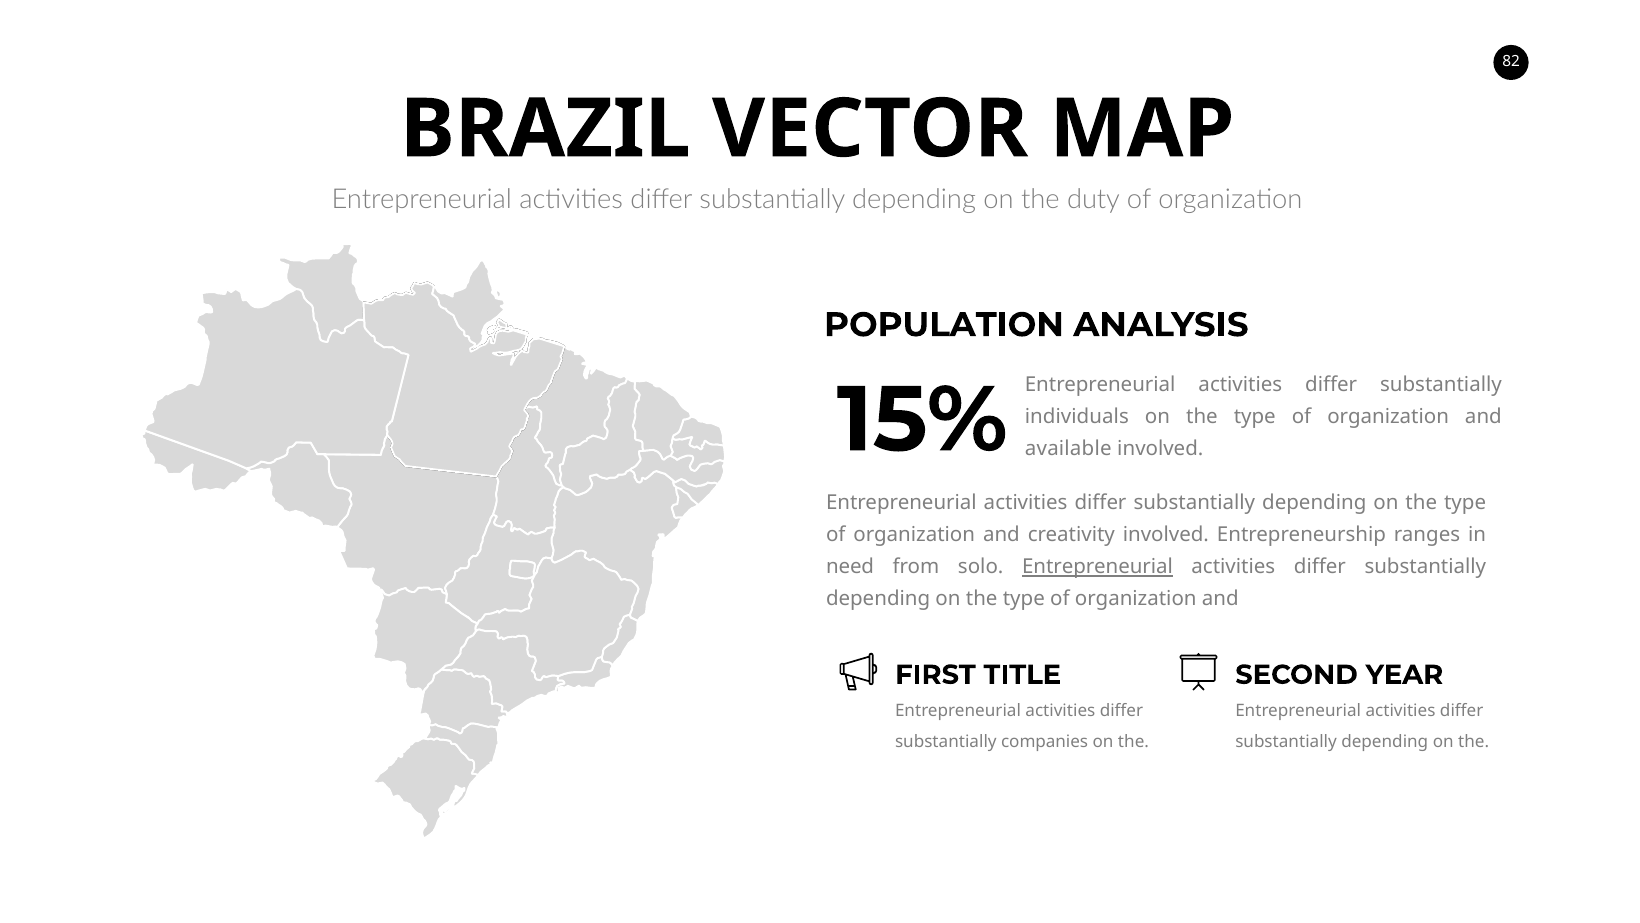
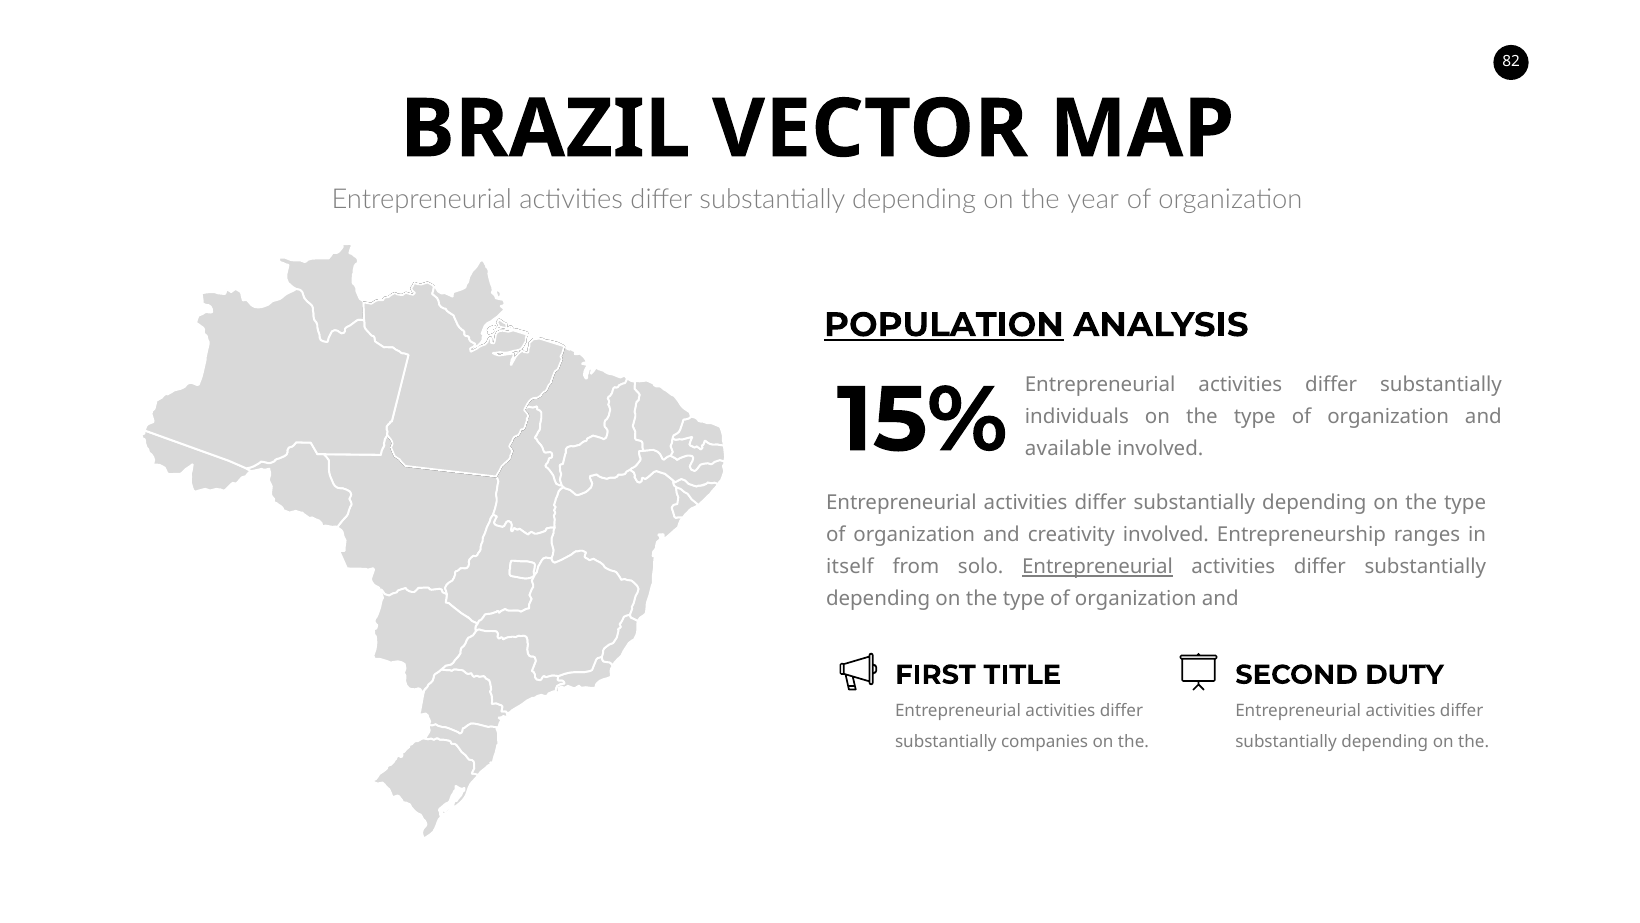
duty: duty -> year
POPULATION underline: none -> present
need: need -> itself
YEAR: YEAR -> DUTY
